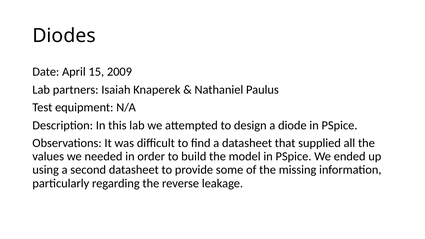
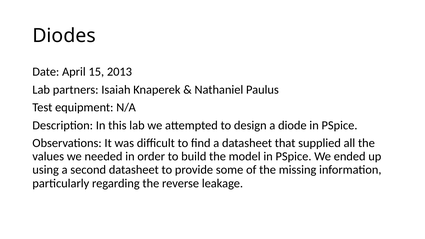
2009: 2009 -> 2013
